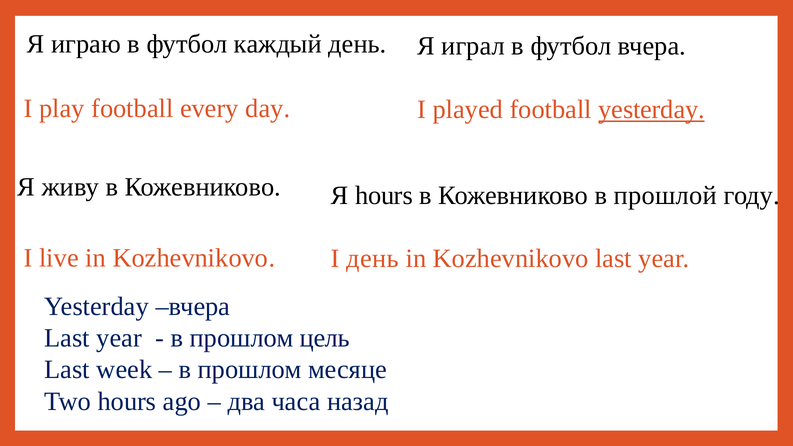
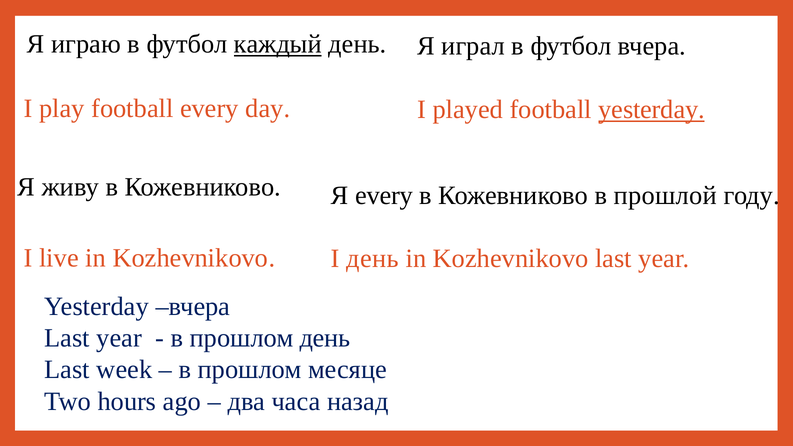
каждый underline: none -> present
Я hours: hours -> every
прошлом цель: цель -> день
